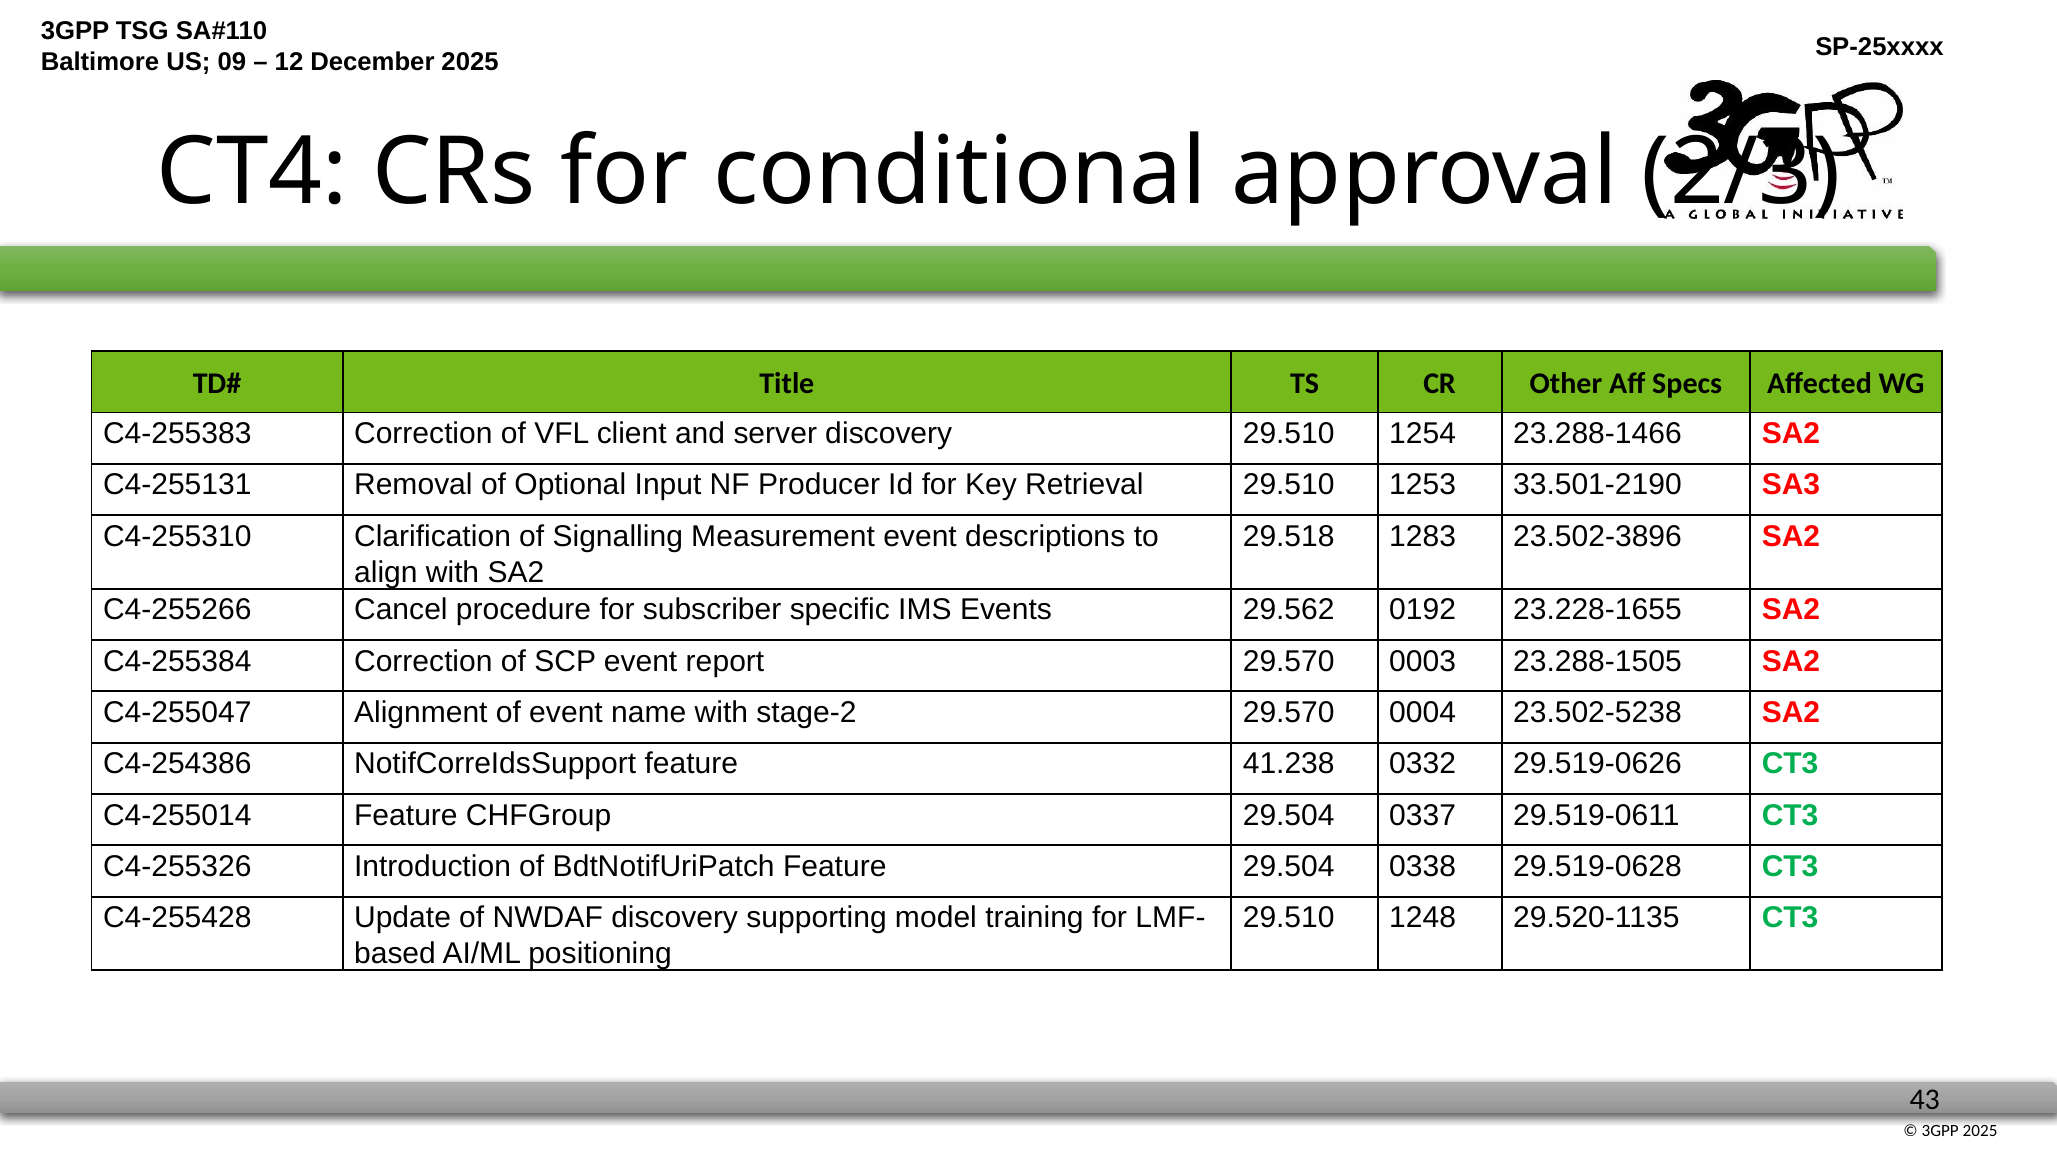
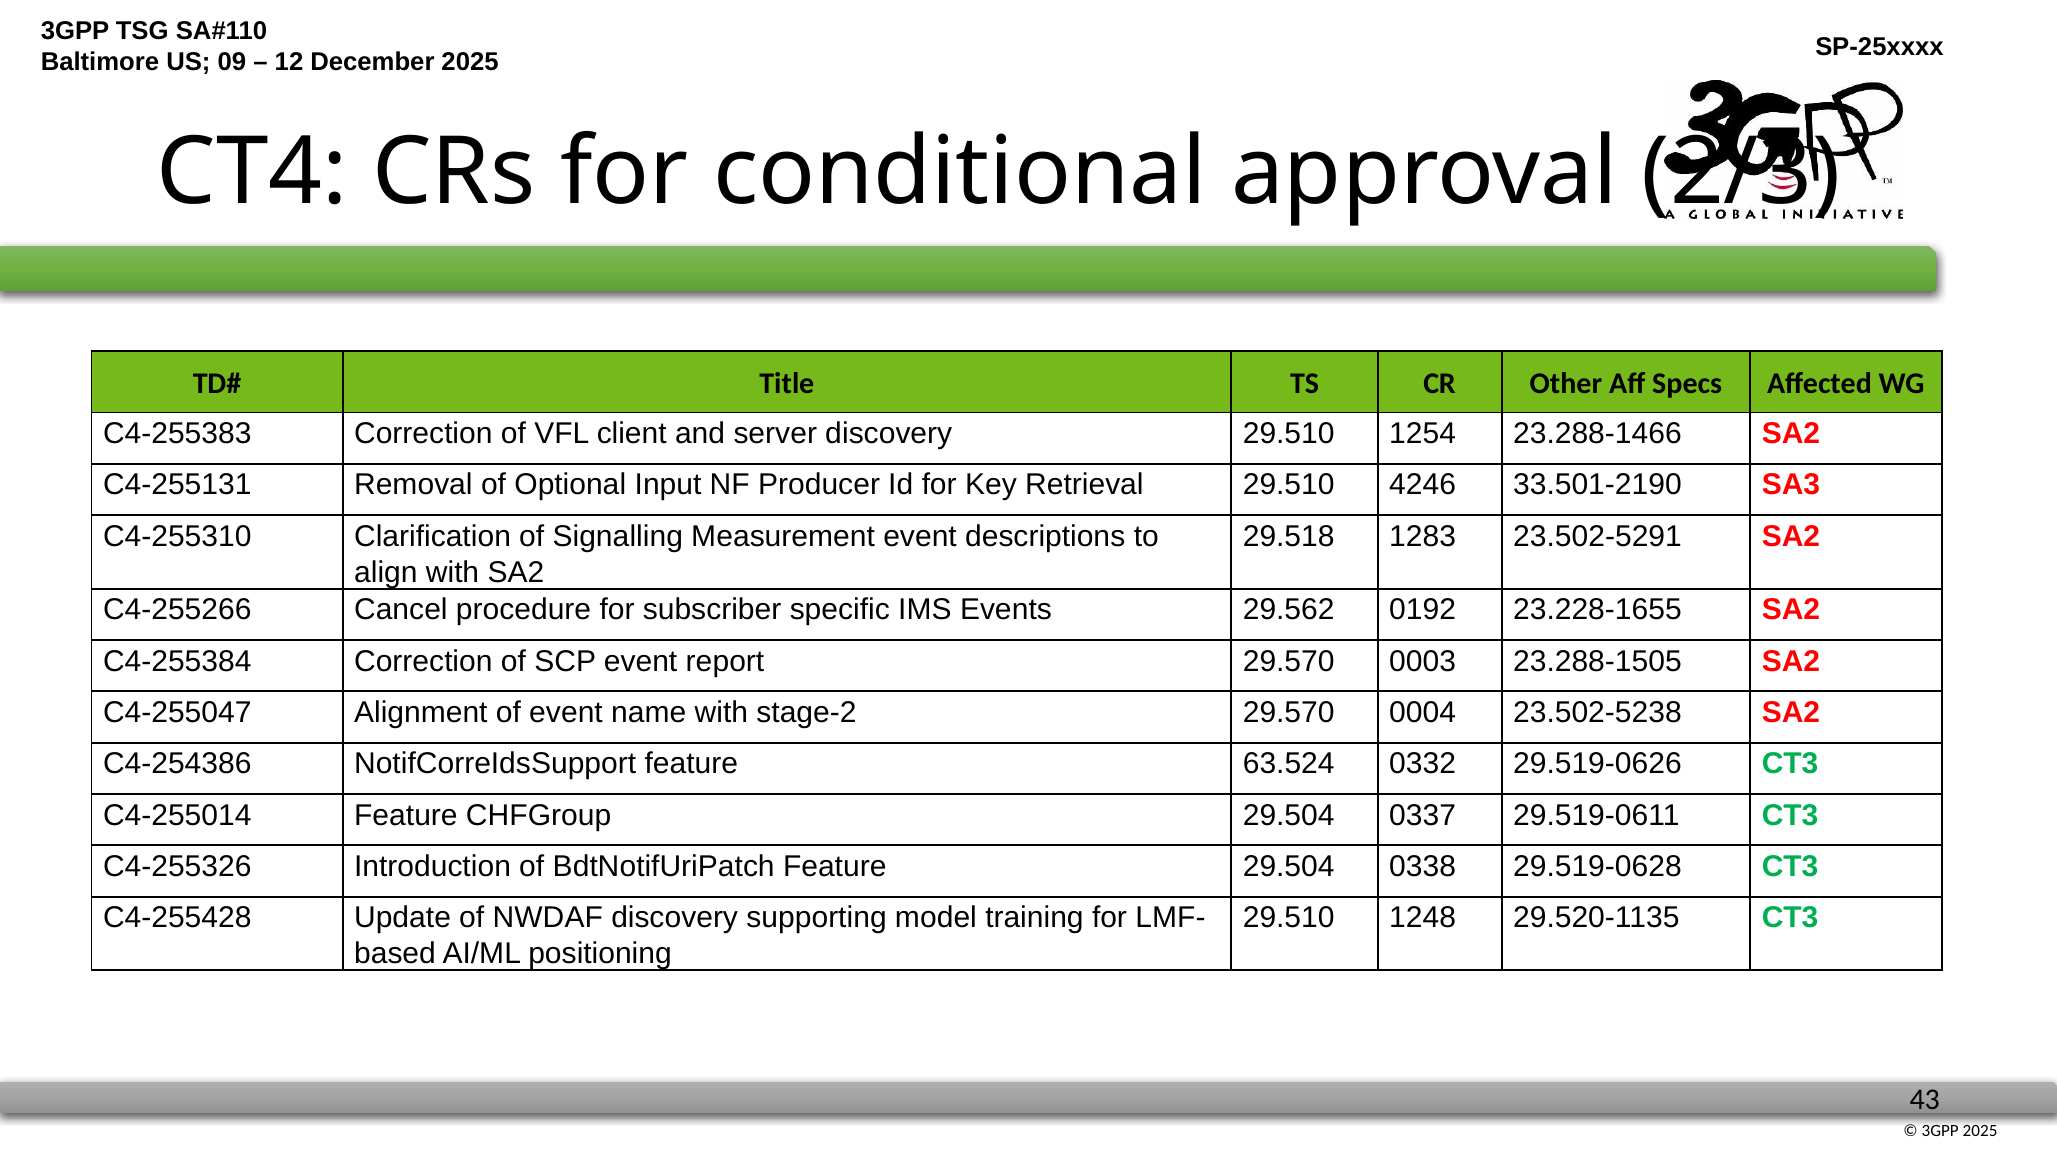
1253: 1253 -> 4246
23.502-3896: 23.502-3896 -> 23.502-5291
41.238: 41.238 -> 63.524
